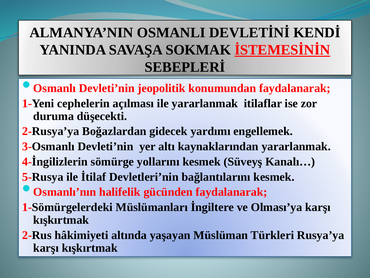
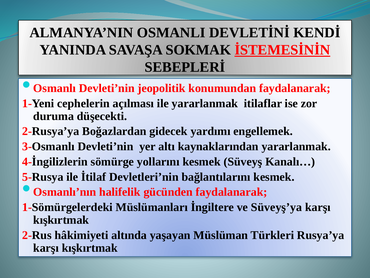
Olması’ya: Olması’ya -> Süveyş’ya
